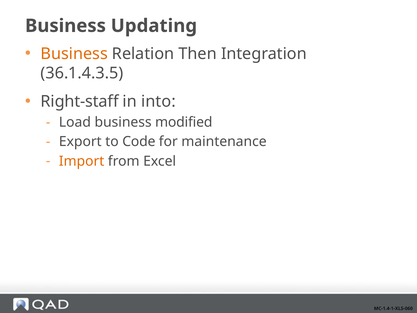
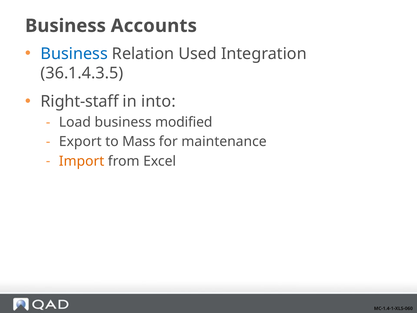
Updating: Updating -> Accounts
Business at (74, 54) colour: orange -> blue
Then: Then -> Used
Code: Code -> Mass
